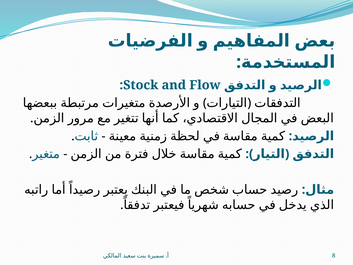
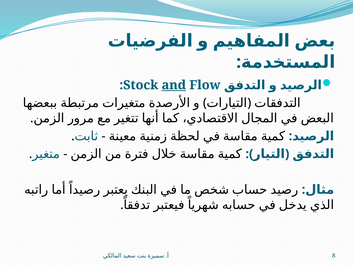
and underline: none -> present
